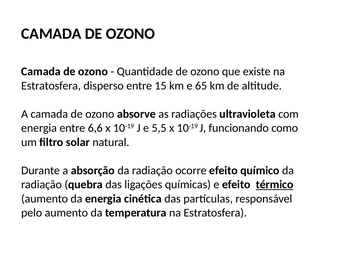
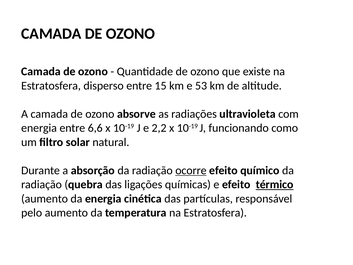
65: 65 -> 53
5,5: 5,5 -> 2,2
ocorre underline: none -> present
